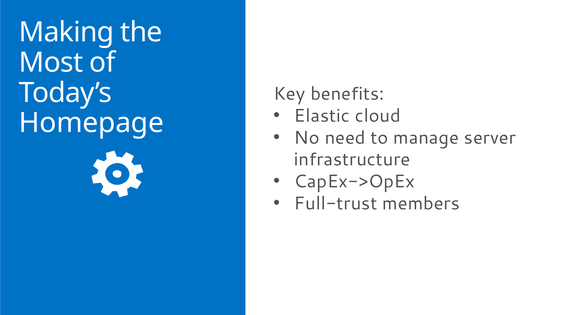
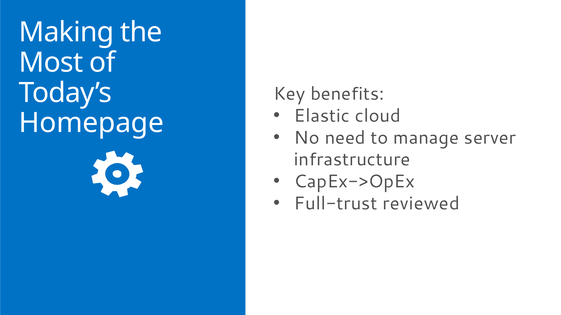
members: members -> reviewed
